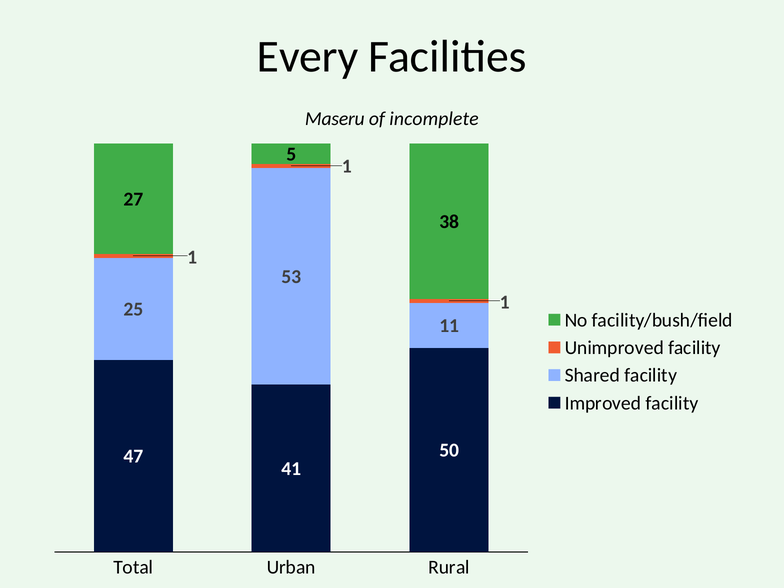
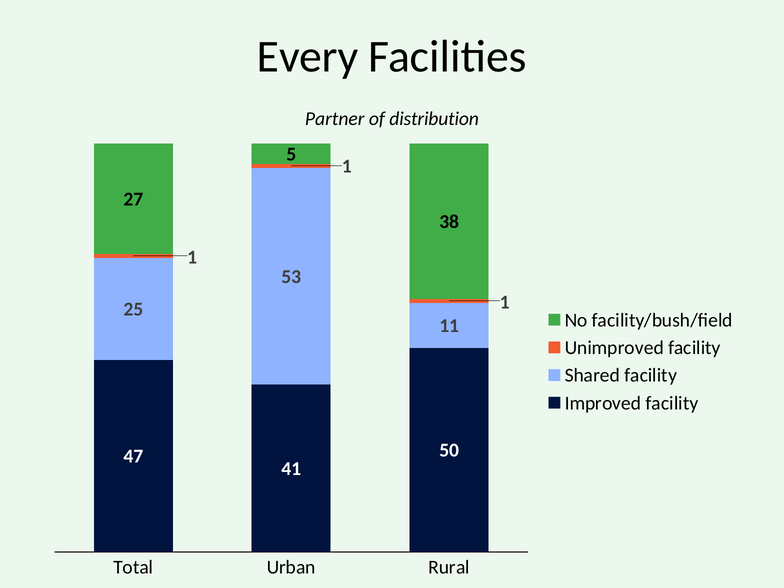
Maseru: Maseru -> Partner
incomplete: incomplete -> distribution
